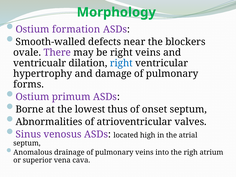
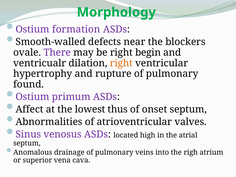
right veins: veins -> begin
right at (121, 63) colour: blue -> orange
damage: damage -> rupture
forms: forms -> found
Borne: Borne -> Affect
